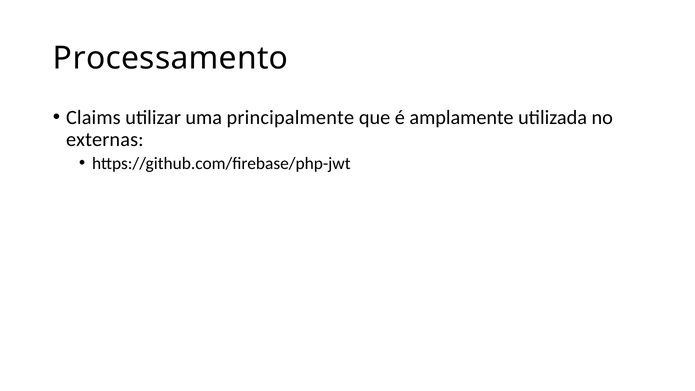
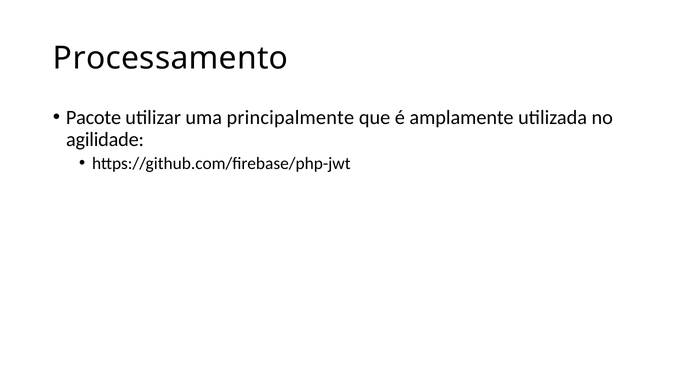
Claims: Claims -> Pacote
externas: externas -> agilidade
